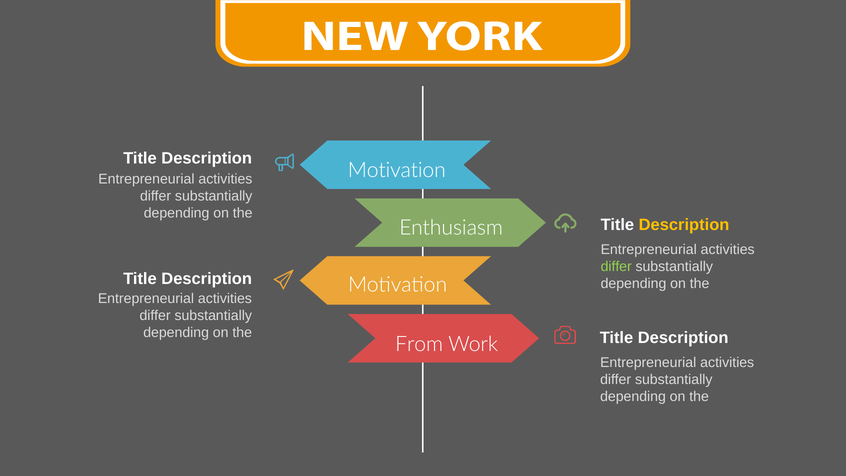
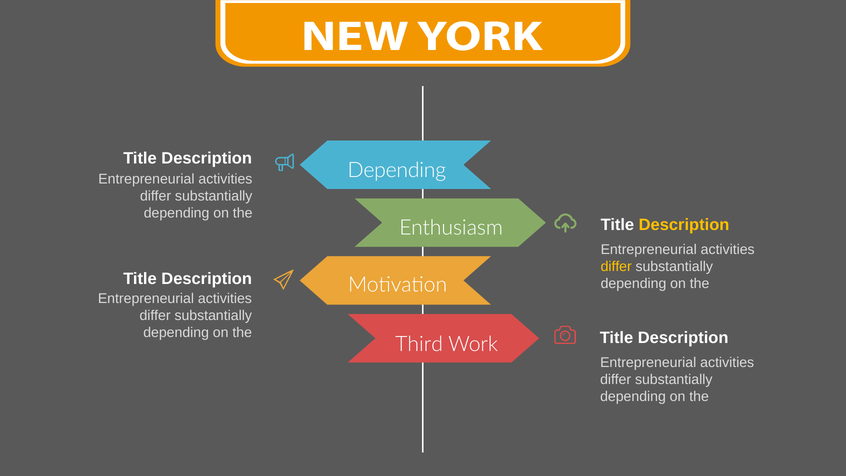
Motivation at (397, 170): Motivation -> Depending
differ at (616, 267) colour: light green -> yellow
From: From -> Third
